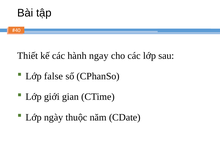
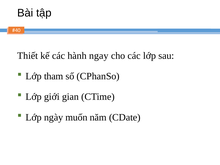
false: false -> tham
thuộc: thuộc -> muốn
